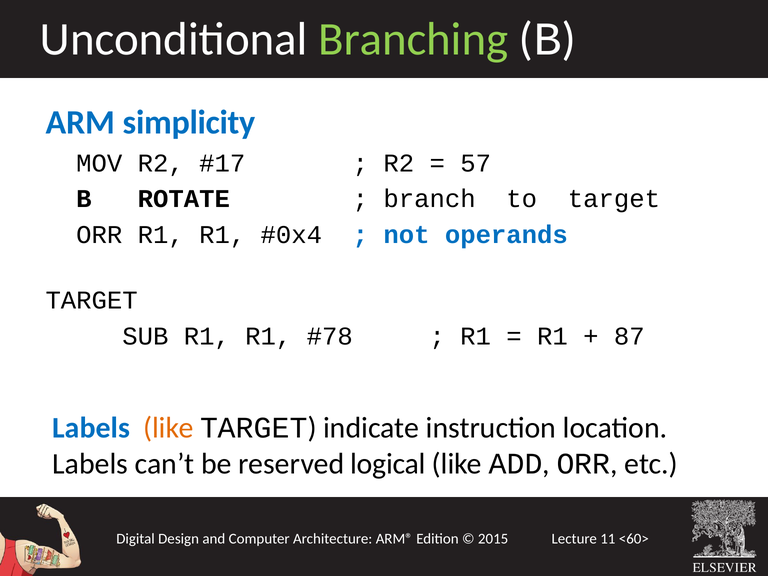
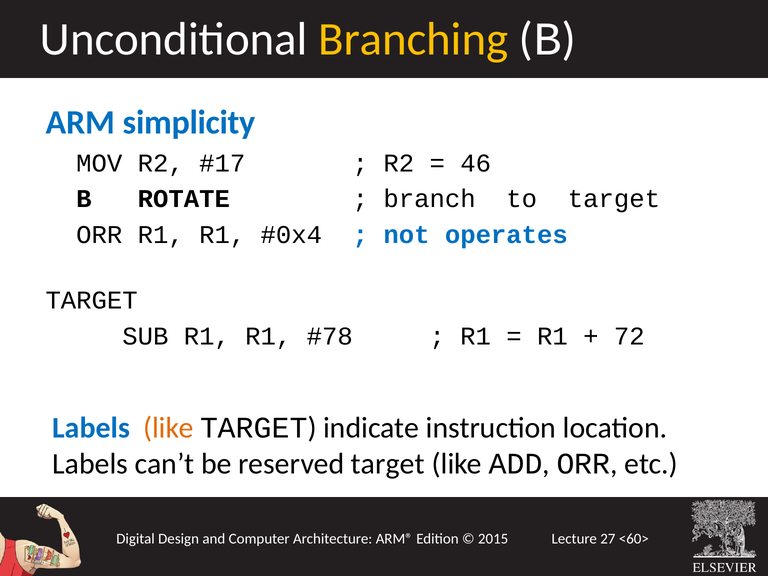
Branching colour: light green -> yellow
57: 57 -> 46
operands: operands -> operates
87: 87 -> 72
reserved logical: logical -> target
11: 11 -> 27
